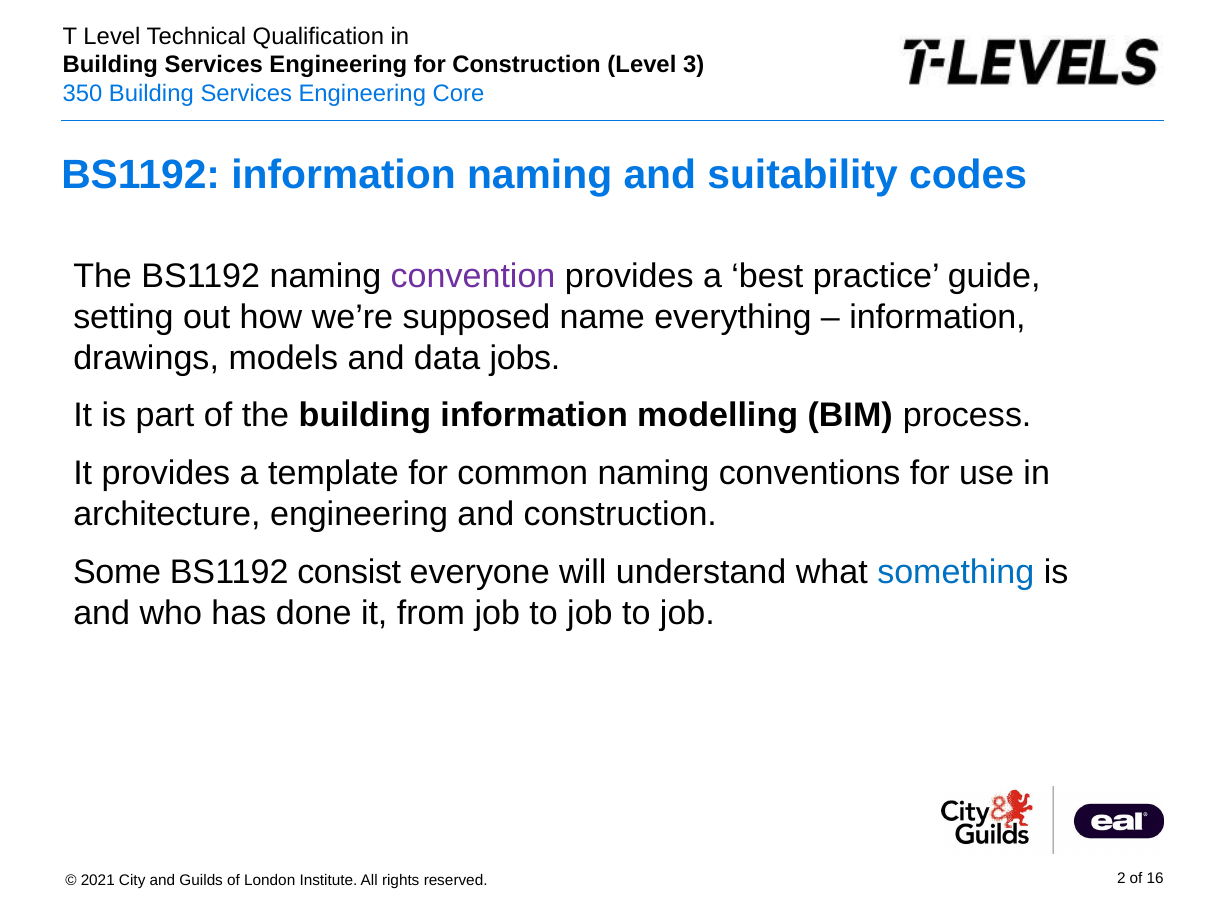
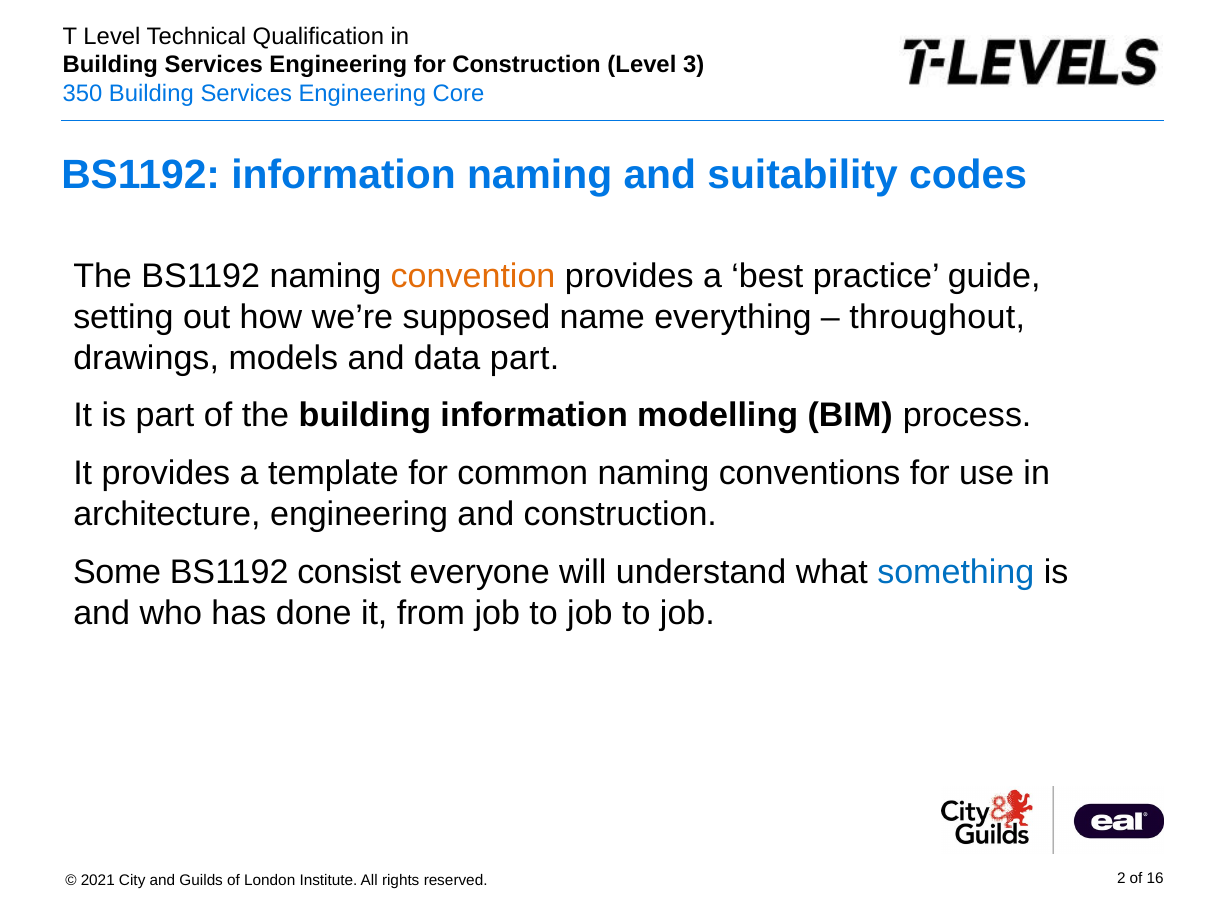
convention colour: purple -> orange
information at (937, 317): information -> throughout
data jobs: jobs -> part
